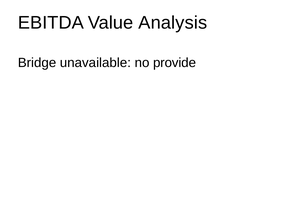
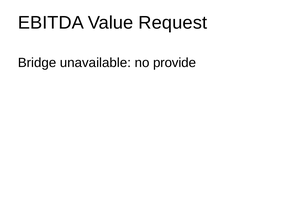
Analysis: Analysis -> Request
